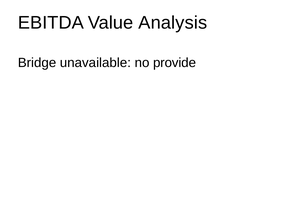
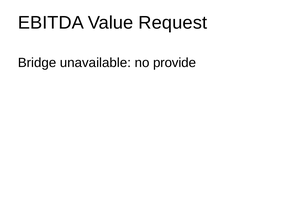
Analysis: Analysis -> Request
